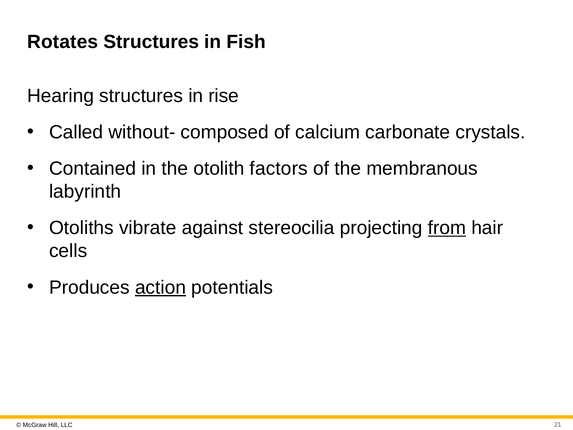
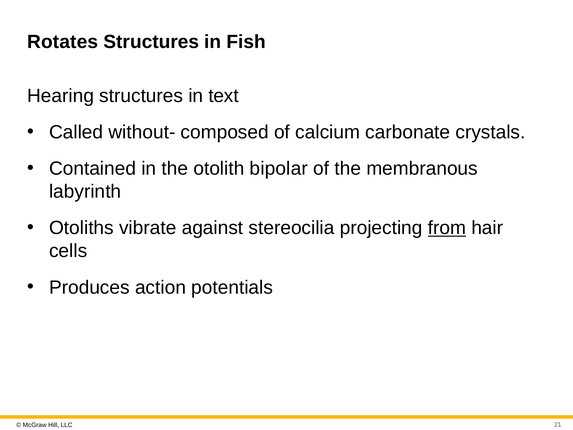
rise: rise -> text
factors: factors -> bipolar
action underline: present -> none
